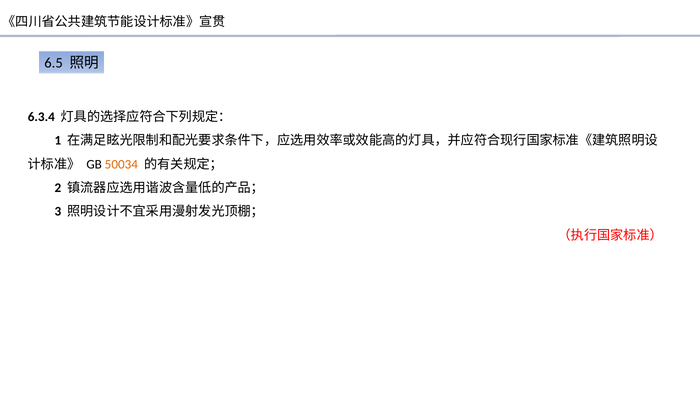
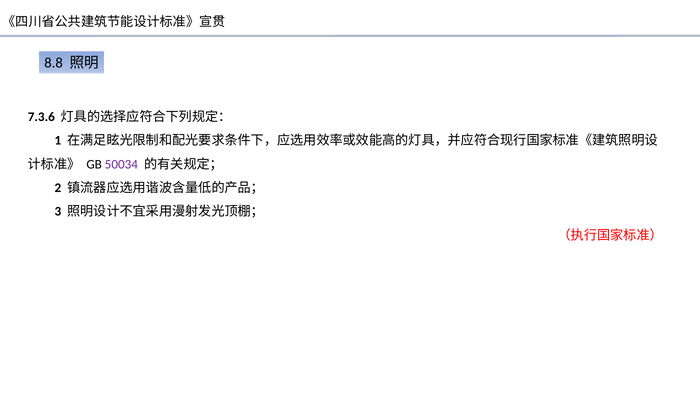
6.5: 6.5 -> 8.8
6.3.4: 6.3.4 -> 7.3.6
50034 colour: orange -> purple
